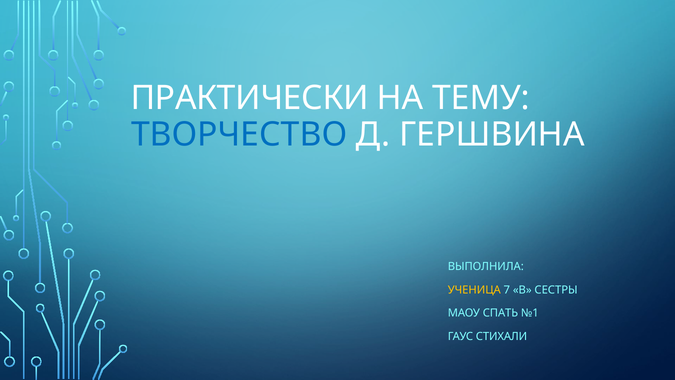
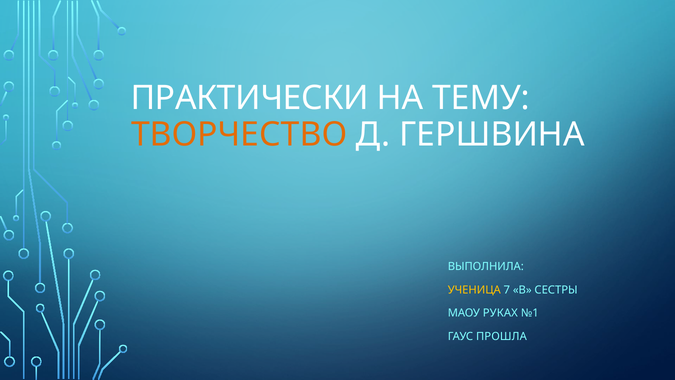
ТВОРЧЕСТВО colour: blue -> orange
СПАТЬ: СПАТЬ -> РУКАХ
СТИХАЛИ: СТИХАЛИ -> ПРОШЛА
